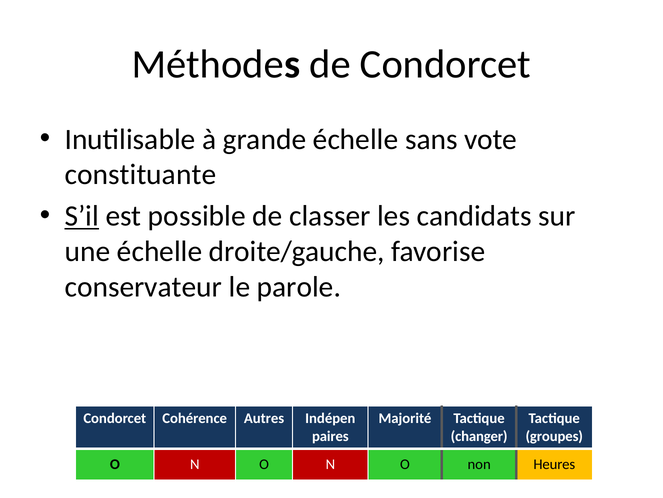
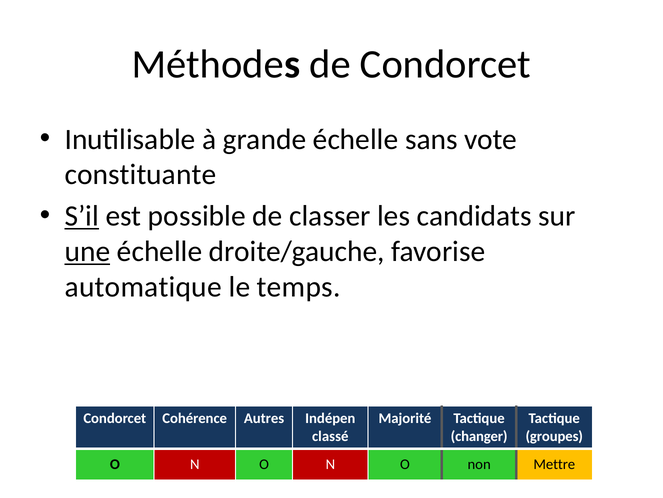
une underline: none -> present
conservateur: conservateur -> automatique
parole: parole -> temps
paires: paires -> classé
Heures: Heures -> Mettre
